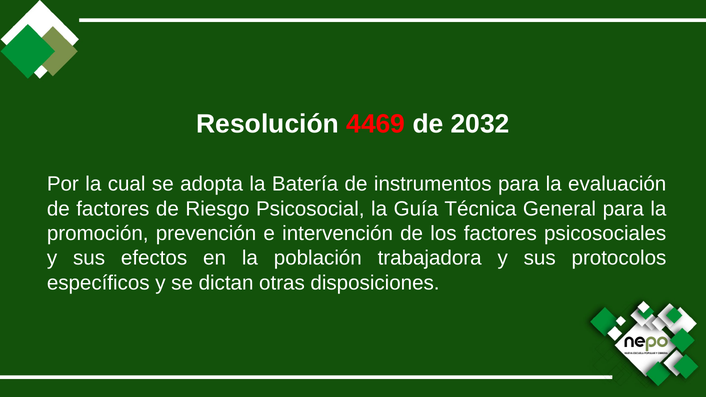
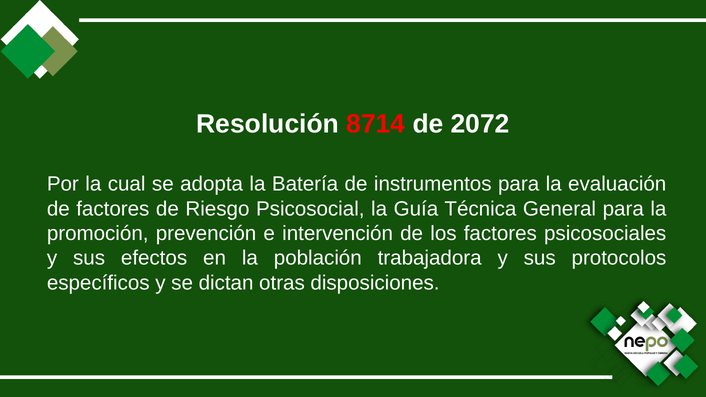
4469: 4469 -> 8714
2032: 2032 -> 2072
